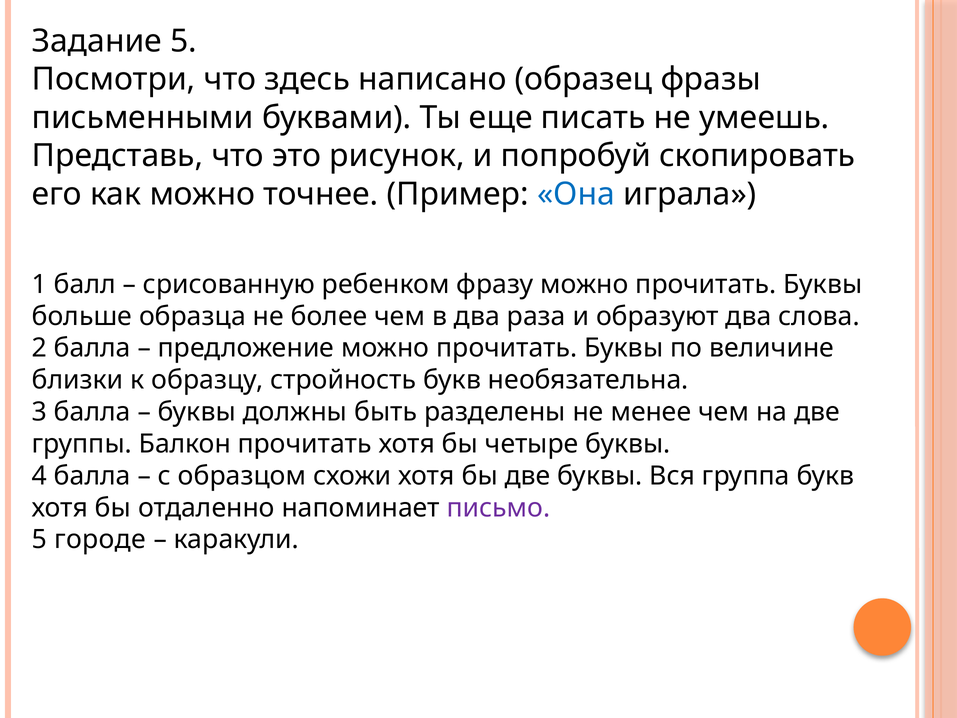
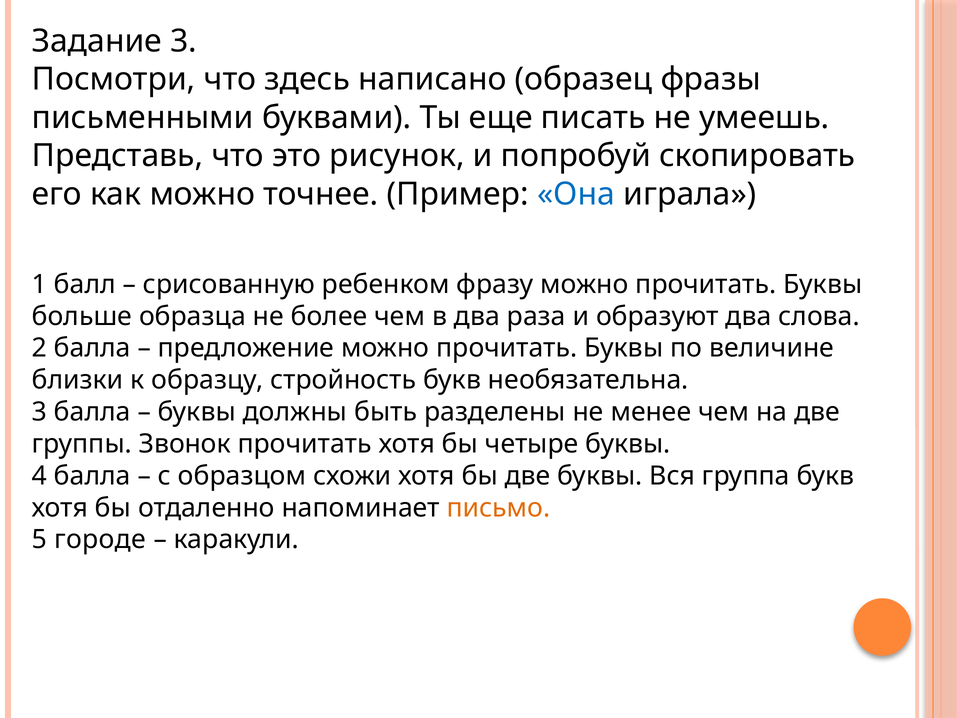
Задание 5: 5 -> 3
Балкон: Балкон -> Звонок
письмо colour: purple -> orange
